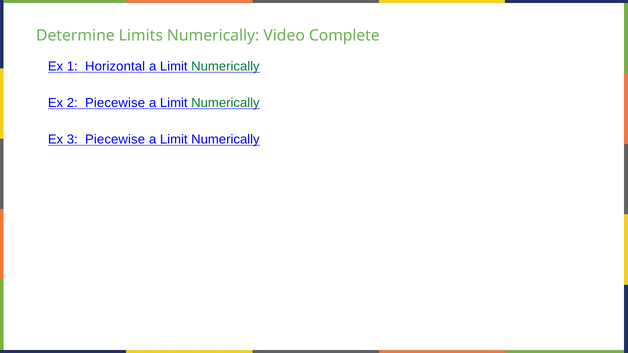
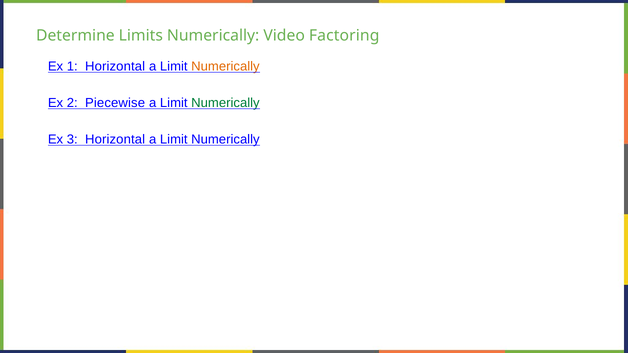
Complete: Complete -> Factoring
Numerically at (225, 66) colour: green -> orange
3 Piecewise: Piecewise -> Horizontal
